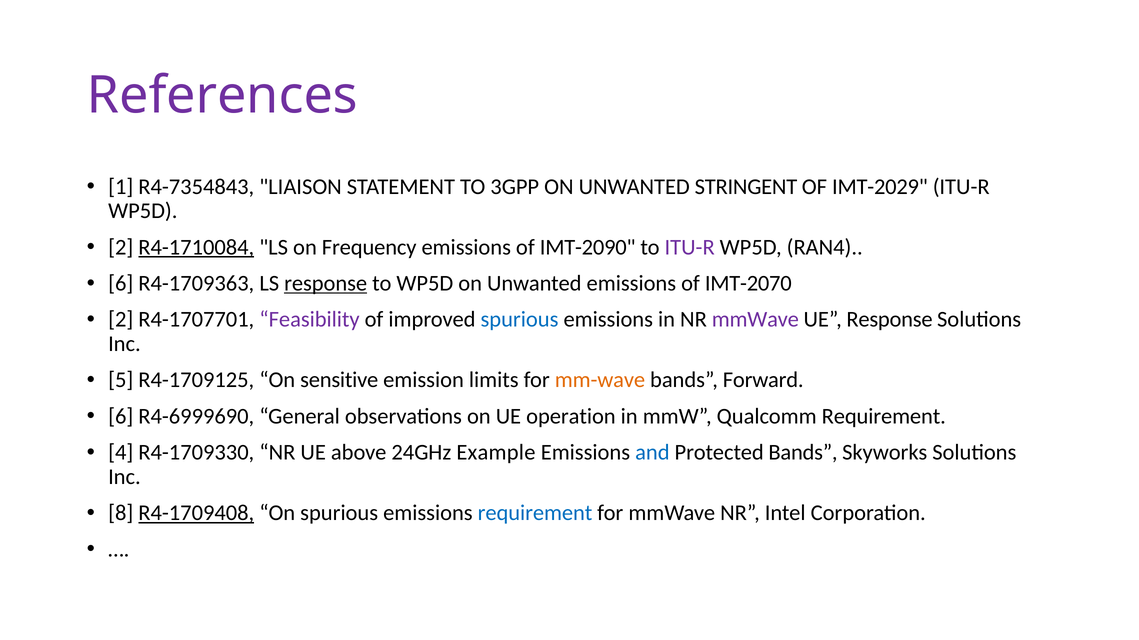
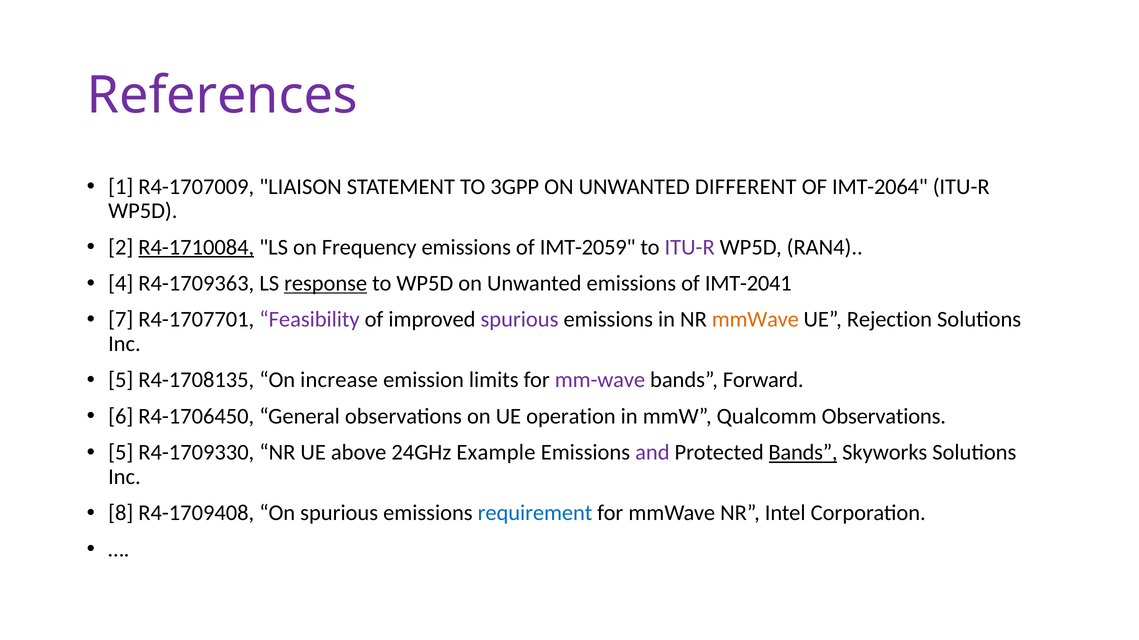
R4-7354843: R4-7354843 -> R4-1707009
STRINGENT: STRINGENT -> DIFFERENT
IMT-2029: IMT-2029 -> IMT-2064
IMT-2090: IMT-2090 -> IMT-2059
6 at (121, 284): 6 -> 4
IMT-2070: IMT-2070 -> IMT-2041
2 at (121, 320): 2 -> 7
spurious at (520, 320) colour: blue -> purple
mmWave at (755, 320) colour: purple -> orange
UE Response: Response -> Rejection
R4-1709125: R4-1709125 -> R4-1708135
sensitive: sensitive -> increase
mm-wave colour: orange -> purple
R4-6999690: R4-6999690 -> R4-1706450
Qualcomm Requirement: Requirement -> Observations
4 at (121, 453): 4 -> 5
and colour: blue -> purple
Bands at (803, 453) underline: none -> present
R4-1709408 underline: present -> none
